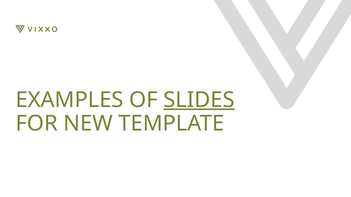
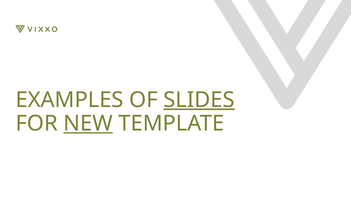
NEW underline: none -> present
